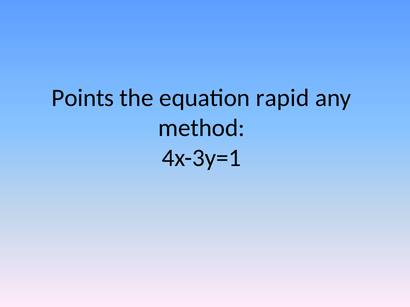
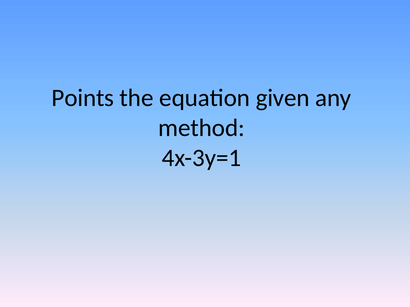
rapid: rapid -> given
